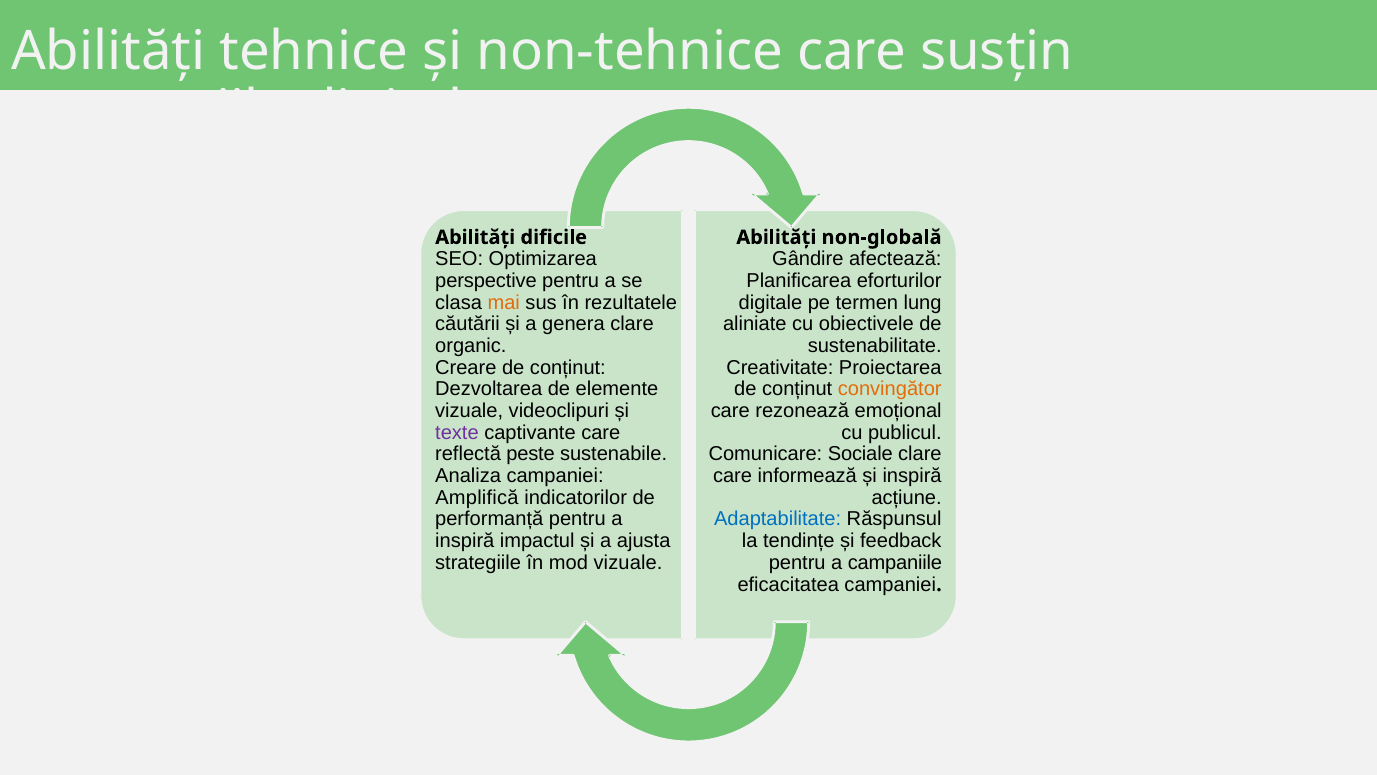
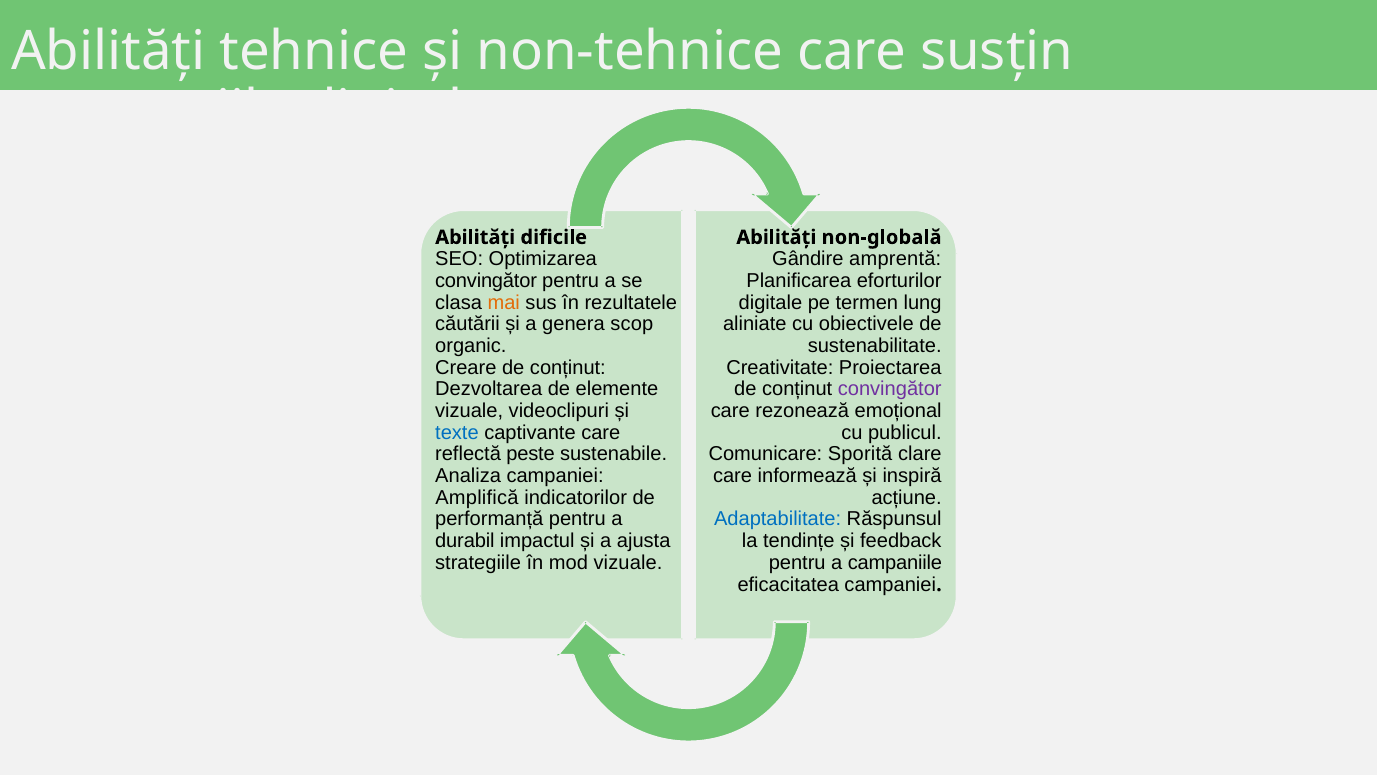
afectează: afectează -> amprentă
perspective at (486, 281): perspective -> convingător
genera clare: clare -> scop
convingător at (890, 389) colour: orange -> purple
texte colour: purple -> blue
Sociale: Sociale -> Sporită
inspiră at (465, 541): inspiră -> durabil
